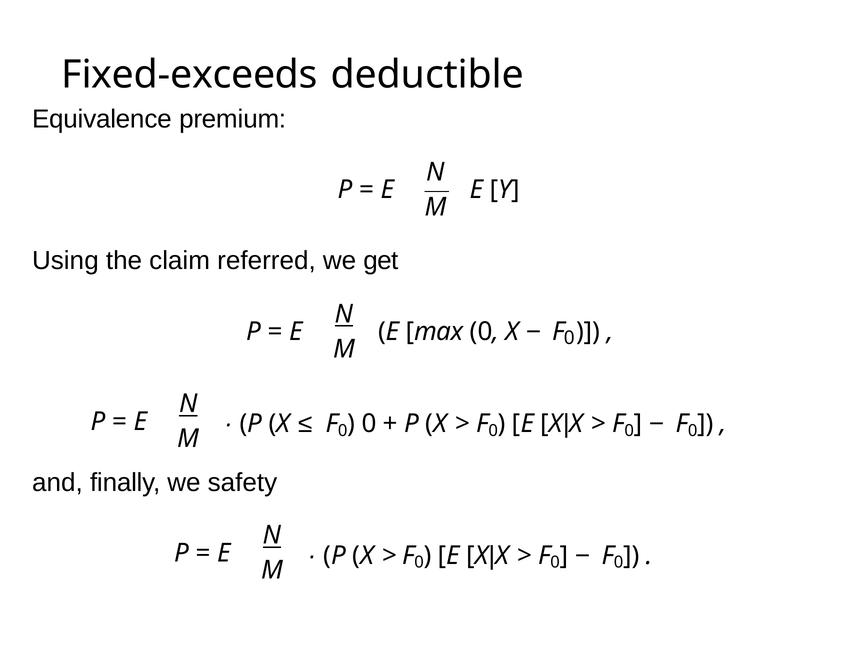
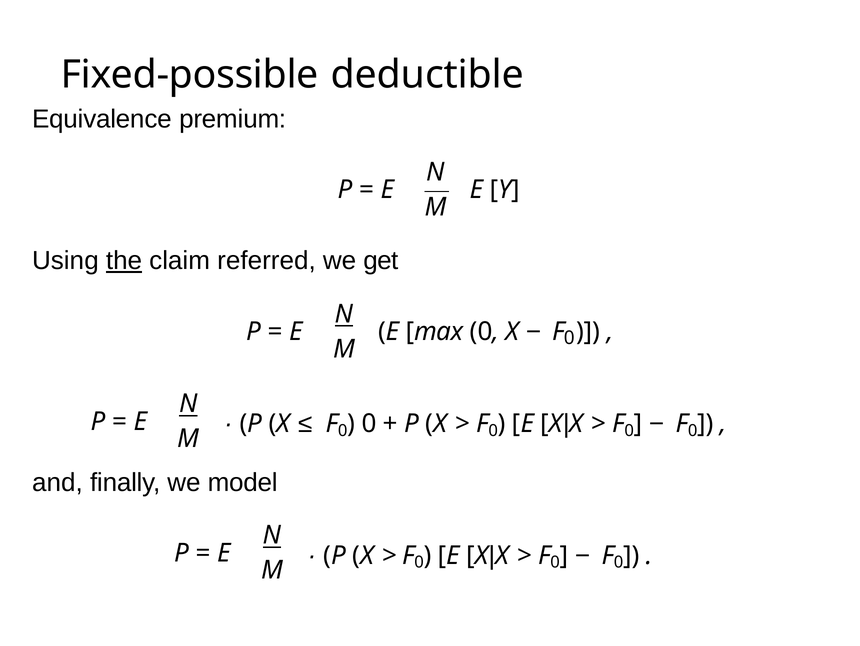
Fixed-exceeds: Fixed-exceeds -> Fixed-possible
the underline: none -> present
safety: safety -> model
